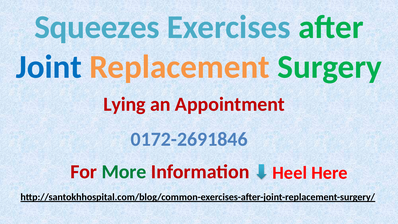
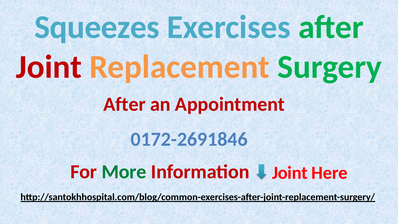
Joint at (49, 67) colour: blue -> red
Lying at (125, 104): Lying -> After
Information Heel: Heel -> Joint
